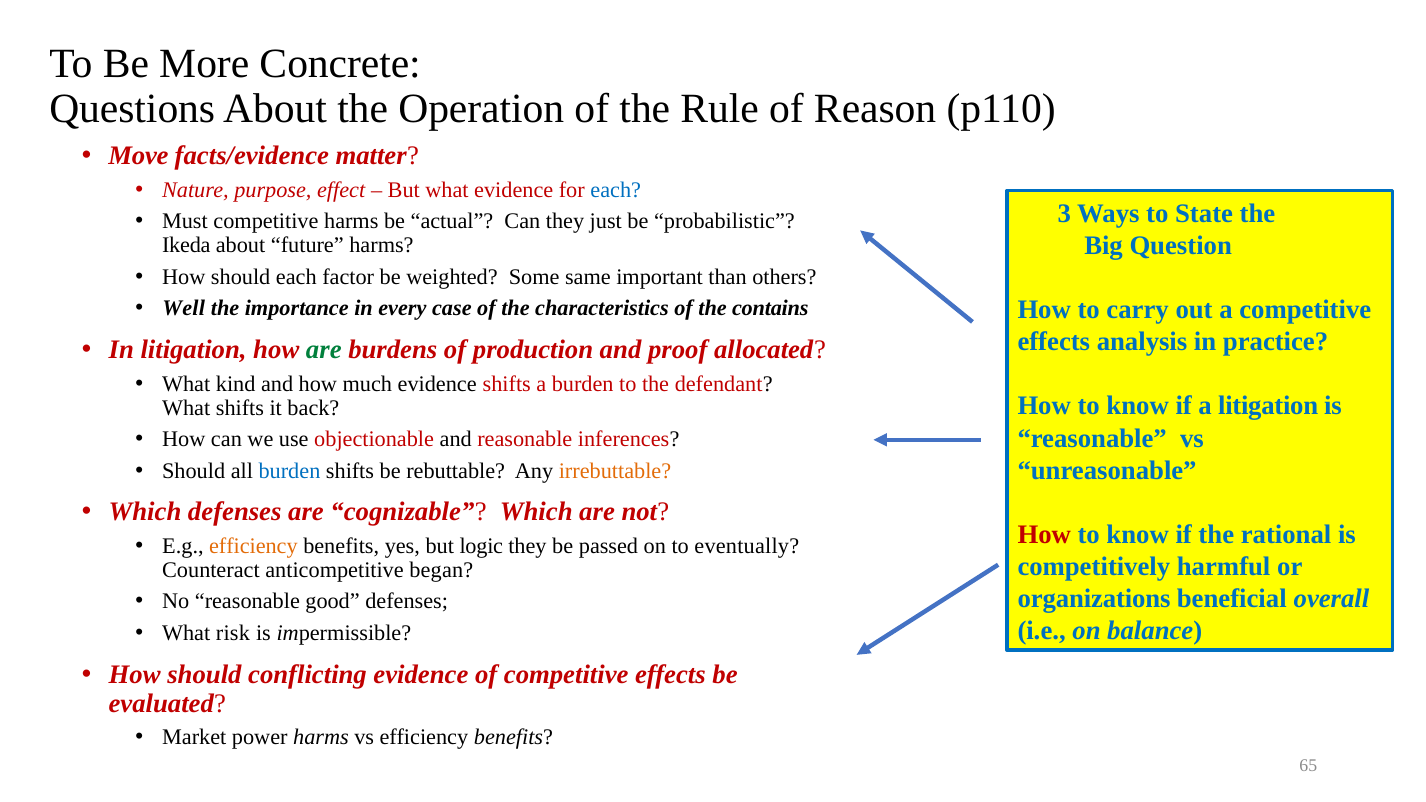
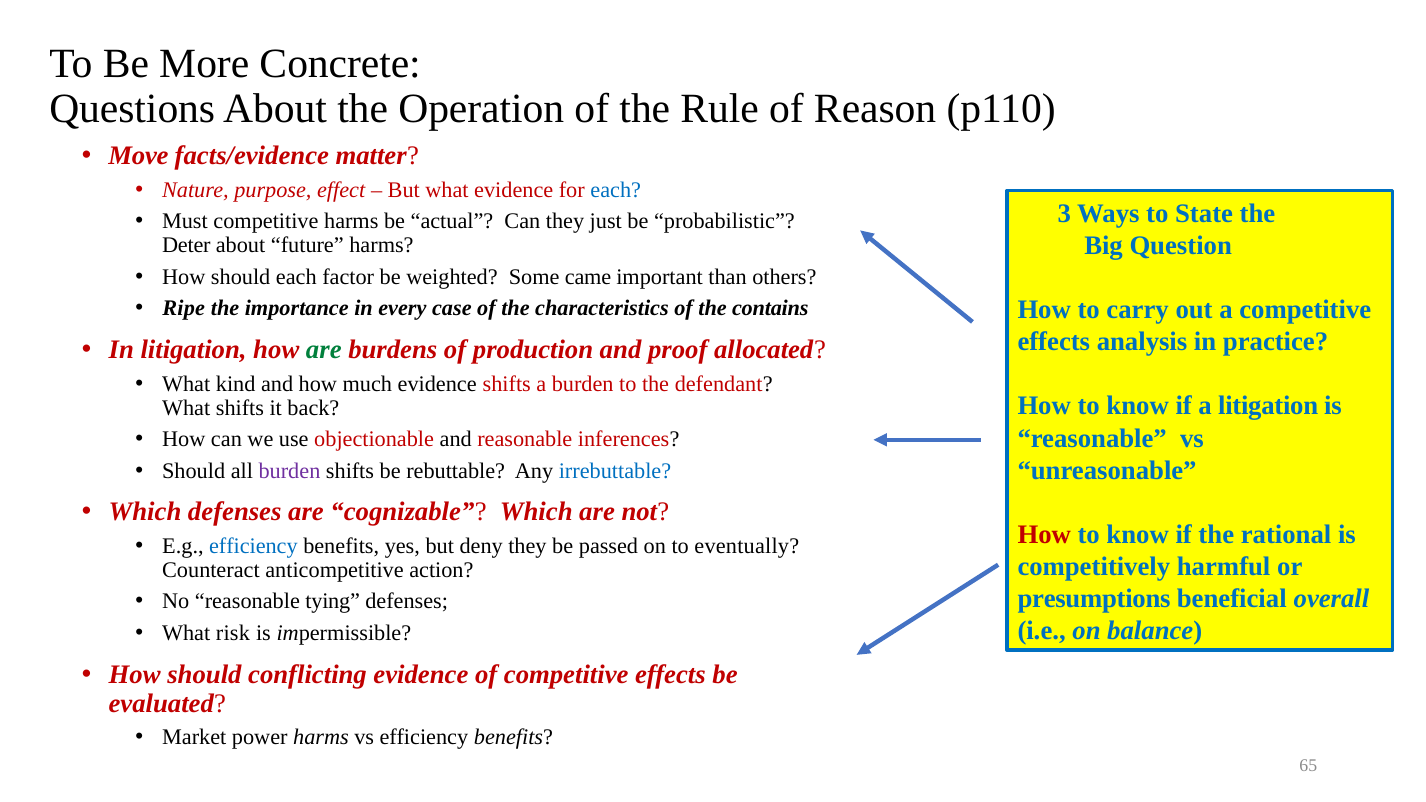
Ikeda: Ikeda -> Deter
same: same -> came
Well: Well -> Ripe
burden at (289, 471) colour: blue -> purple
irrebuttable colour: orange -> blue
efficiency at (253, 546) colour: orange -> blue
logic: logic -> deny
began: began -> action
organizations: organizations -> presumptions
good: good -> tying
